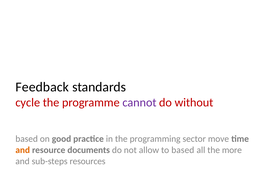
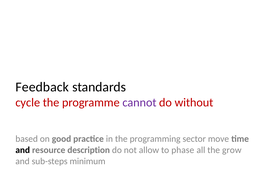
and at (23, 150) colour: orange -> black
documents: documents -> description
to based: based -> phase
more: more -> grow
resources: resources -> minimum
